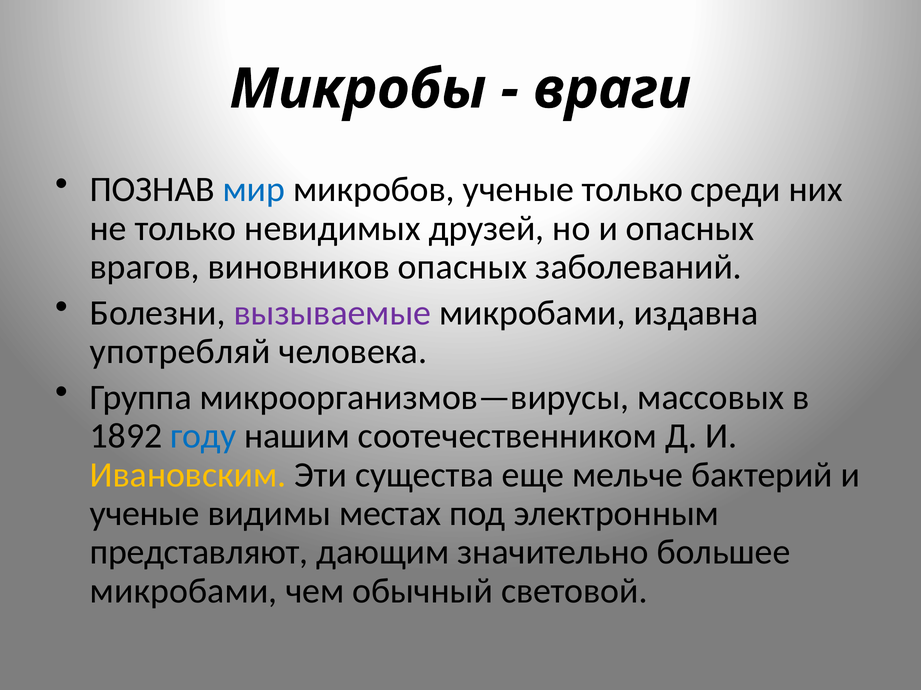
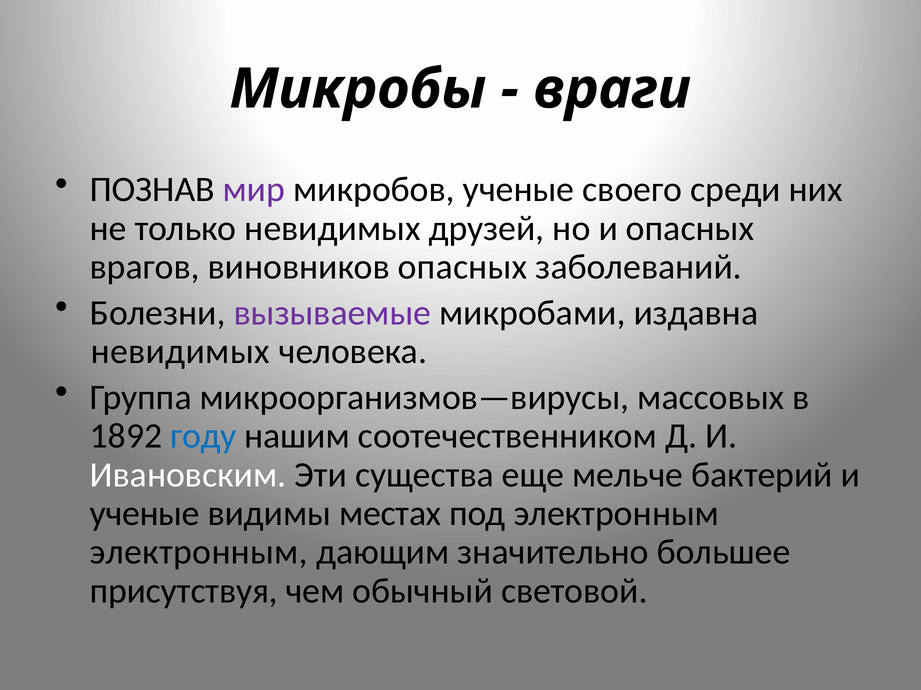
мир colour: blue -> purple
ученые только: только -> своего
употребляй at (180, 352): употребляй -> невидимых
Ивановским colour: yellow -> white
представляют at (199, 553): представляют -> электронным
микробами at (184, 591): микробами -> присутствуя
